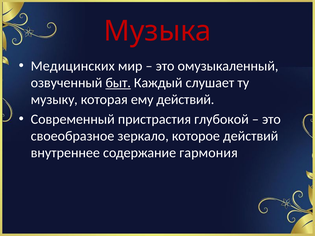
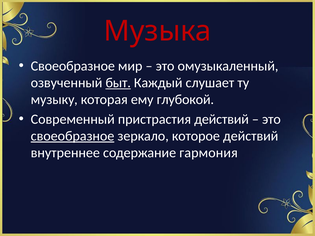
Медицинских at (73, 66): Медицинских -> Своеобразное
ему действий: действий -> глубокой
пристрастия глубокой: глубокой -> действий
своеобразное at (73, 136) underline: none -> present
